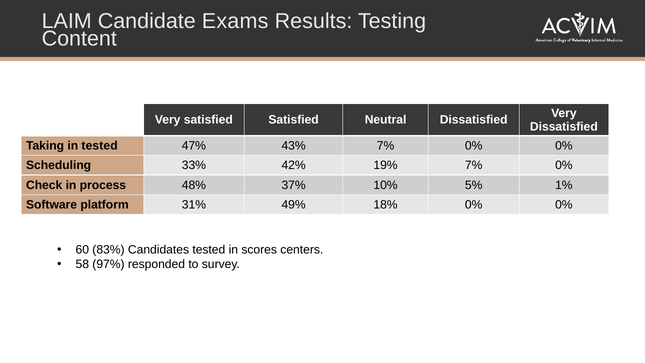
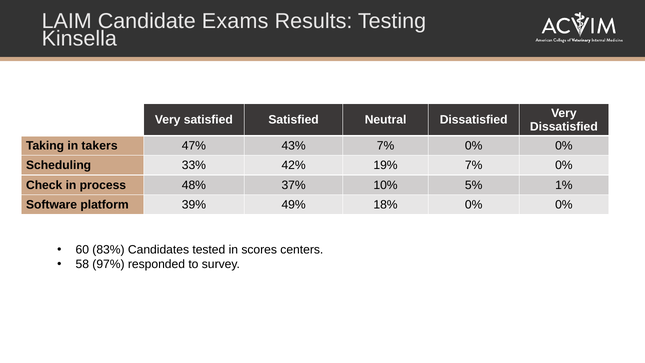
Content: Content -> Kinsella
in tested: tested -> takers
31%: 31% -> 39%
